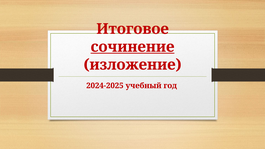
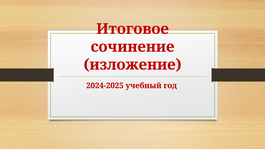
сочинение underline: present -> none
